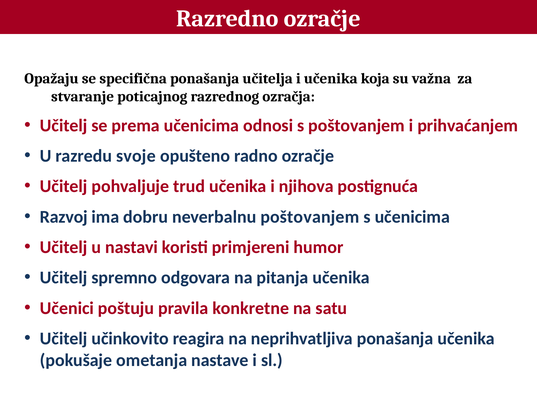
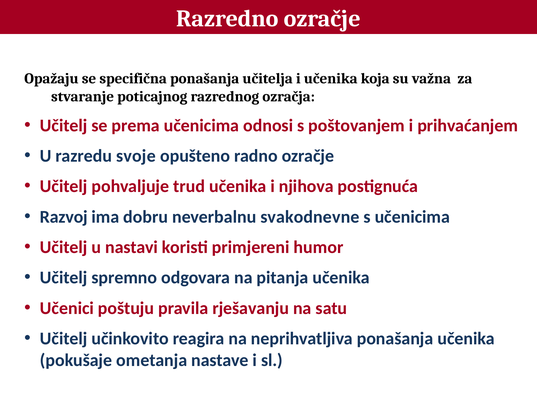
neverbalnu poštovanjem: poštovanjem -> svakodnevne
konkretne: konkretne -> rješavanju
